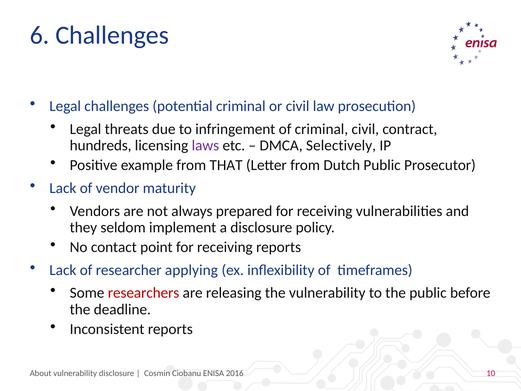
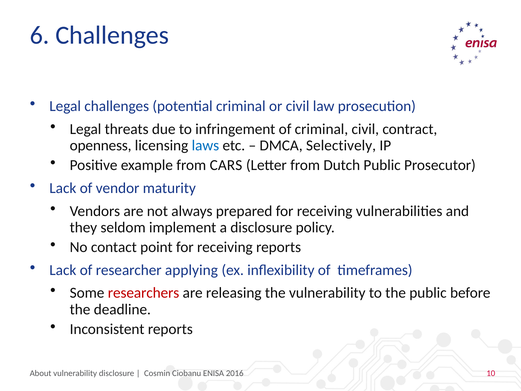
hundreds: hundreds -> openness
laws colour: purple -> blue
THAT: THAT -> CARS
